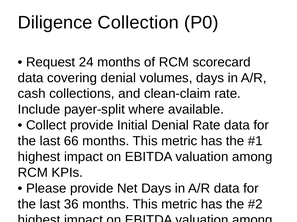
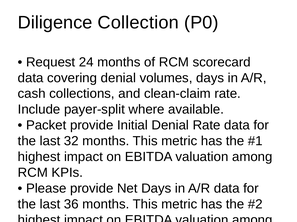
Collect at (46, 126): Collect -> Packet
66: 66 -> 32
